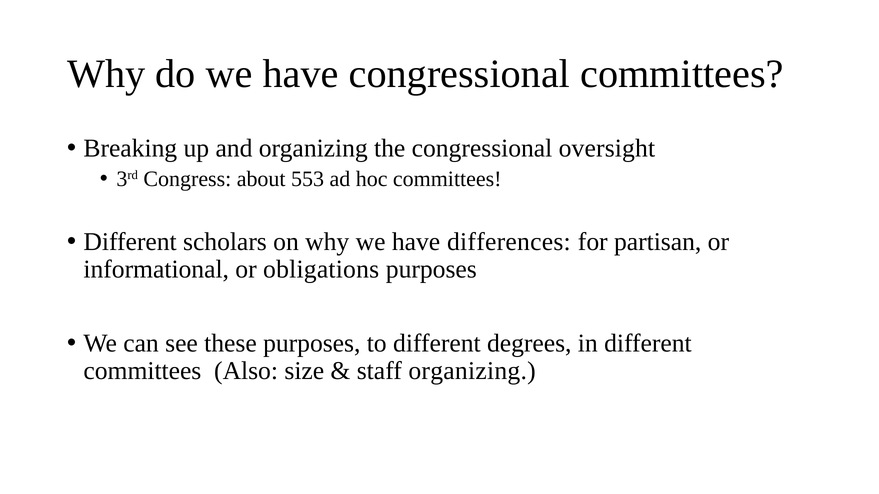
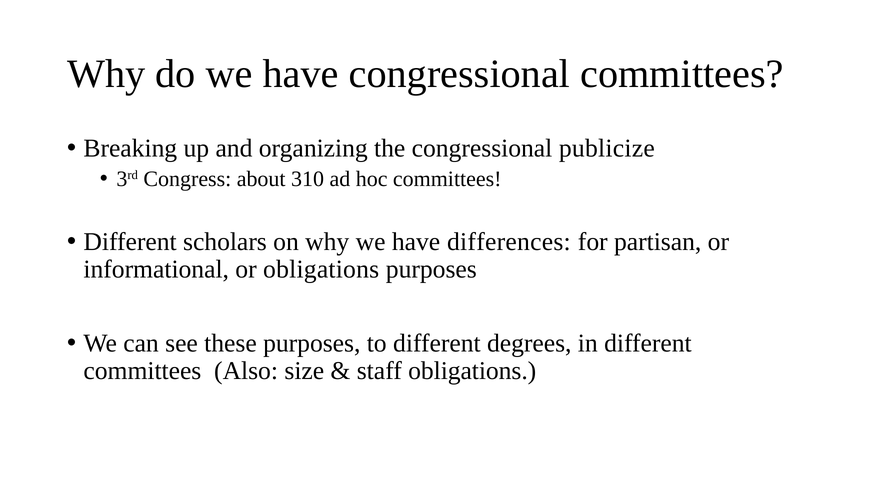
oversight: oversight -> publicize
553: 553 -> 310
staff organizing: organizing -> obligations
